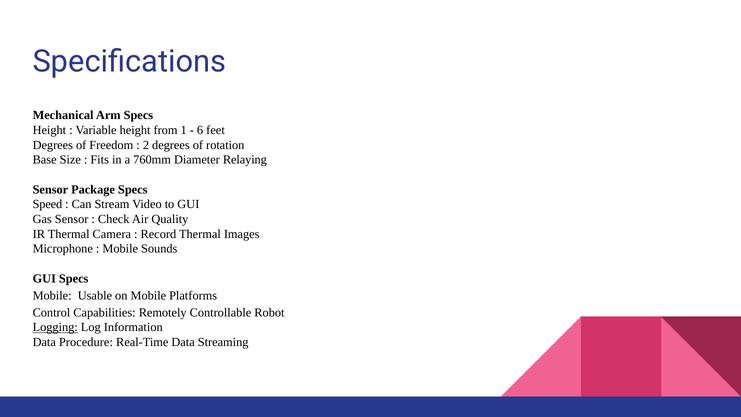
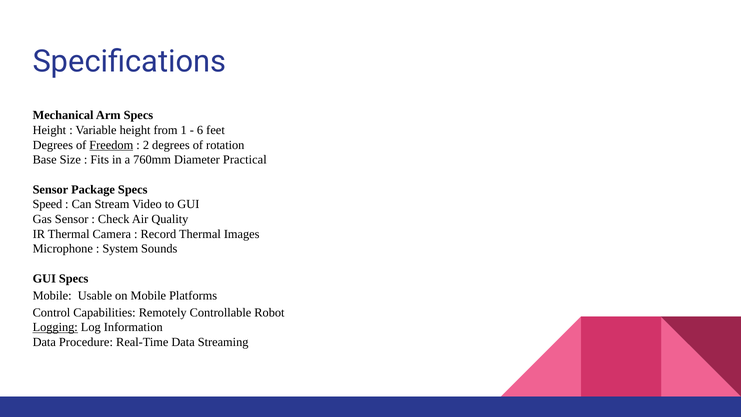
Freedom underline: none -> present
Relaying: Relaying -> Practical
Mobile at (120, 249): Mobile -> System
